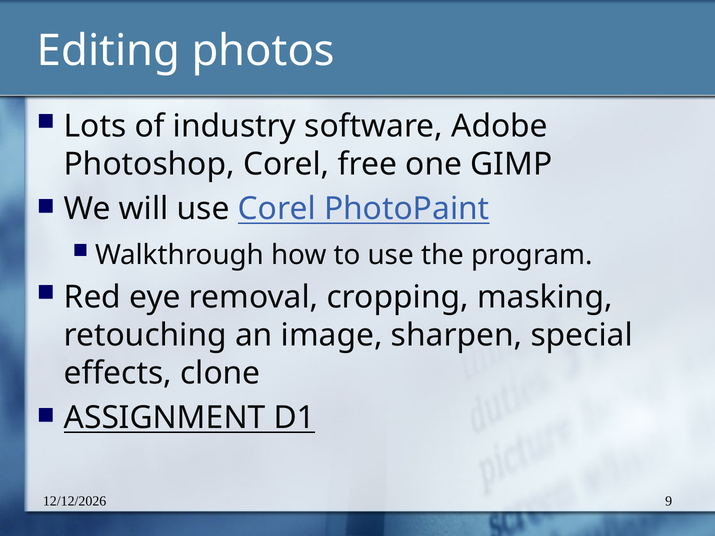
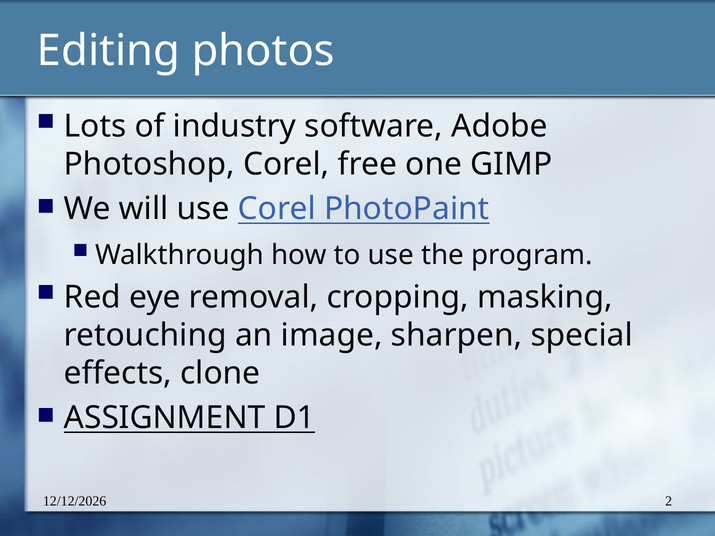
9: 9 -> 2
